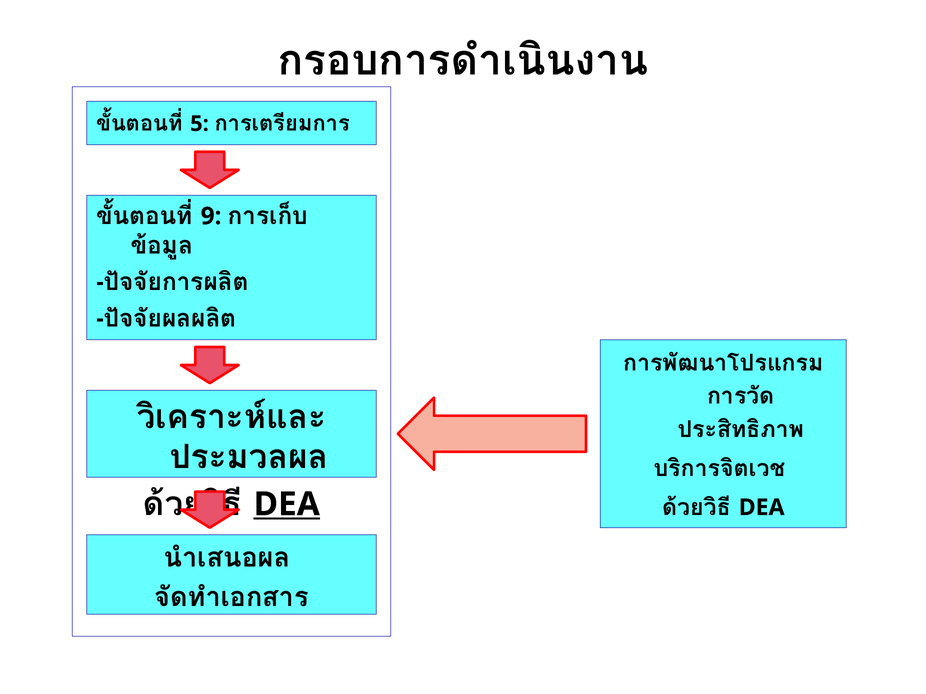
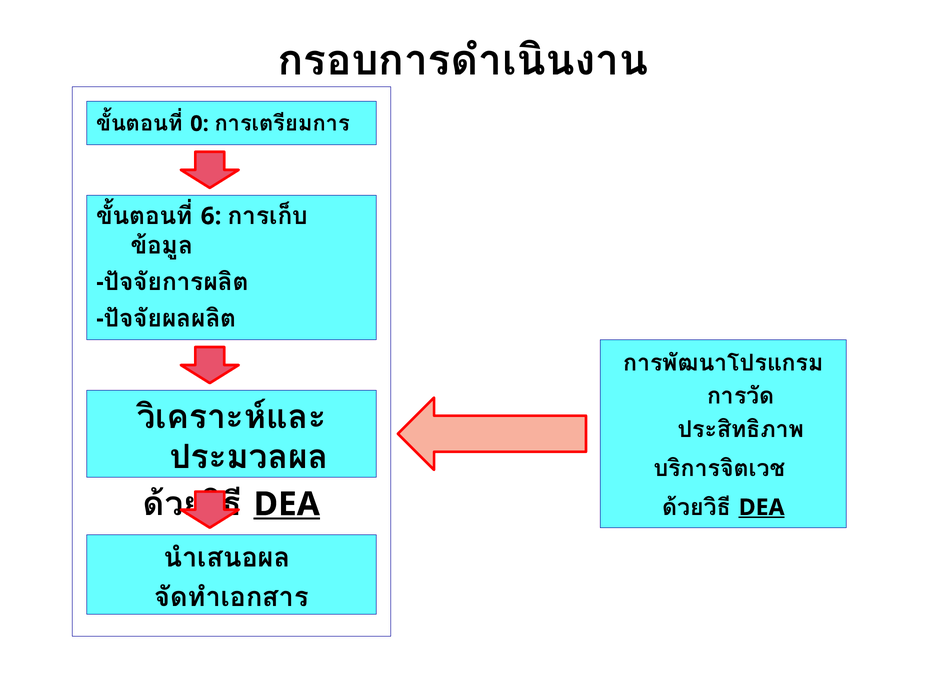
5: 5 -> 0
9: 9 -> 6
DEA at (762, 508) underline: none -> present
